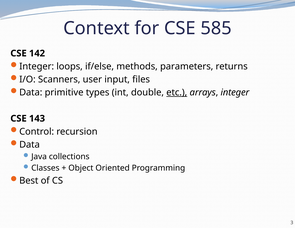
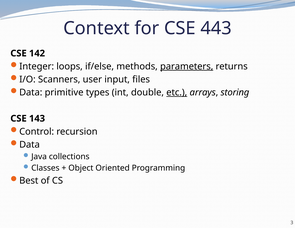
585: 585 -> 443
parameters underline: none -> present
arrays integer: integer -> storing
